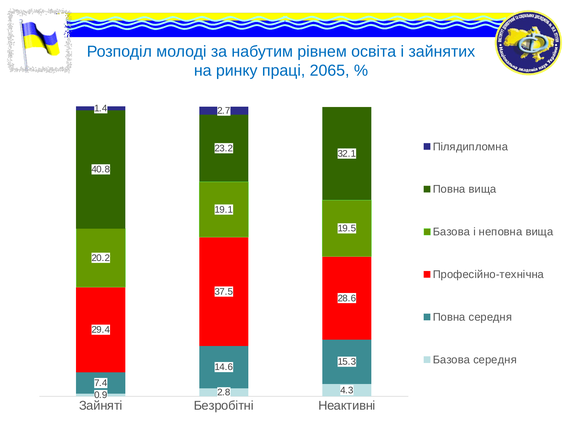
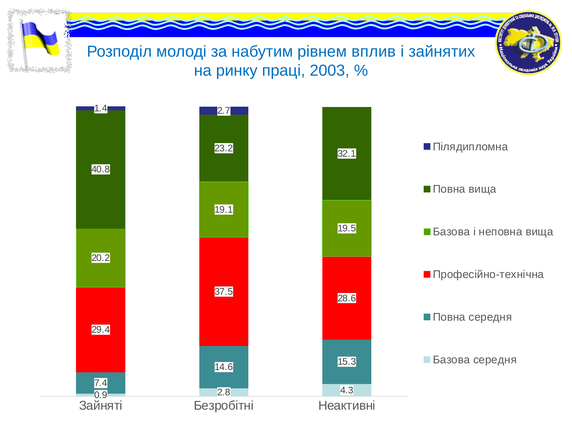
освіта: освіта -> вплив
2065: 2065 -> 2003
